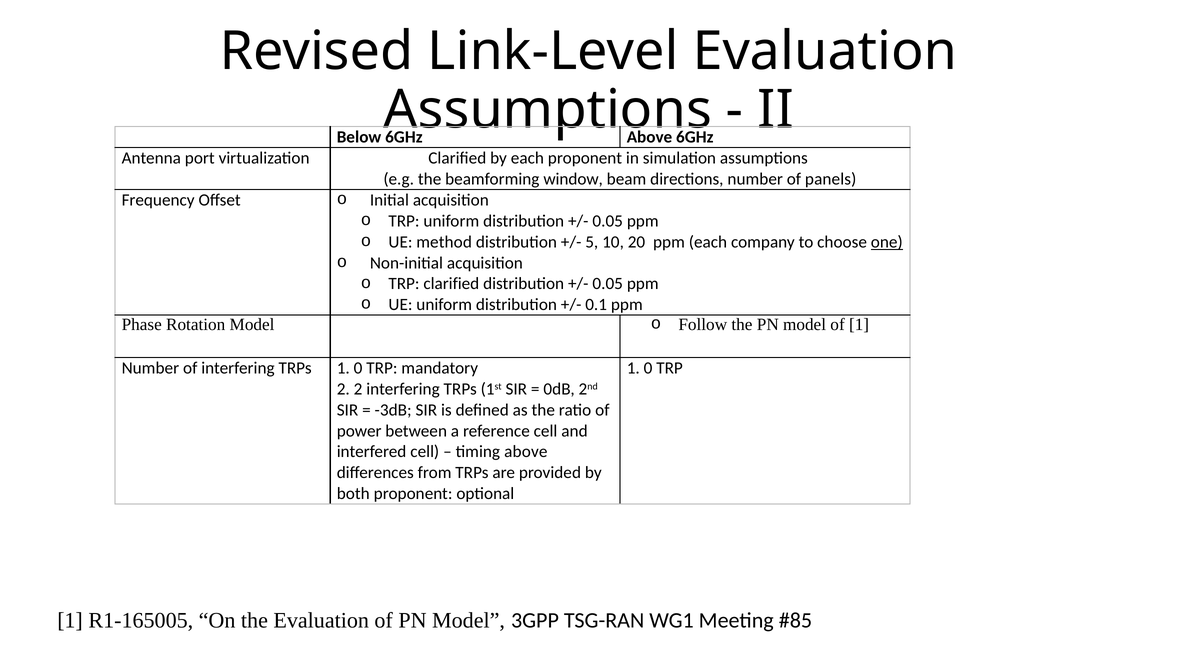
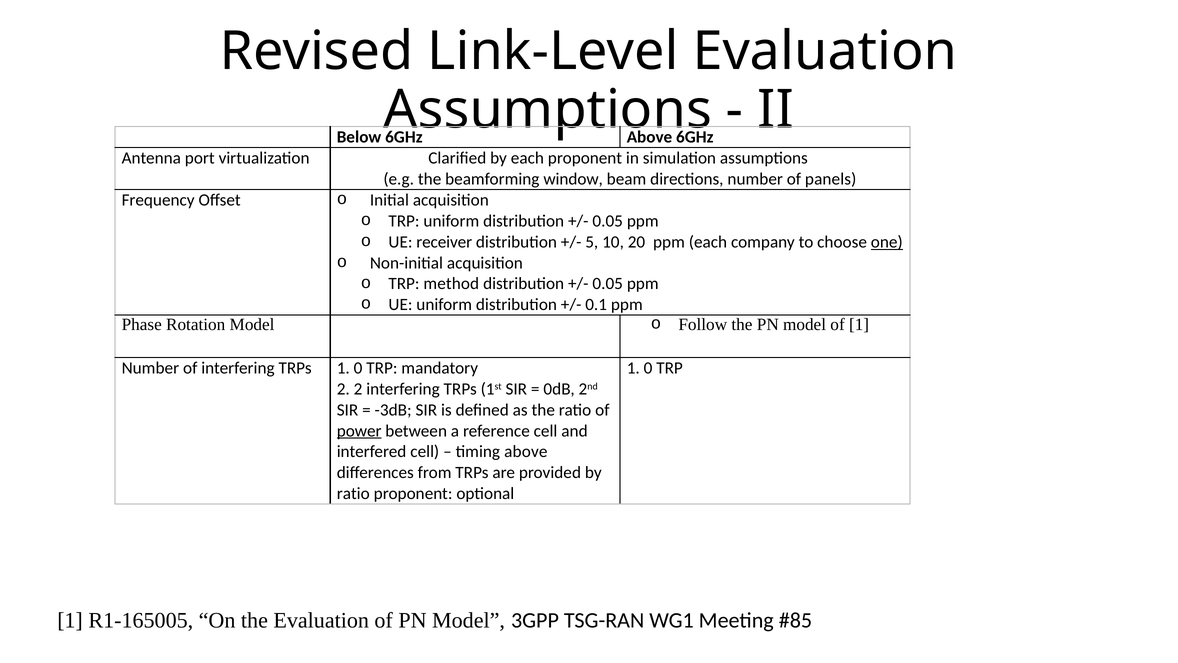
method: method -> receiver
TRP clarified: clarified -> method
power underline: none -> present
both at (353, 493): both -> ratio
